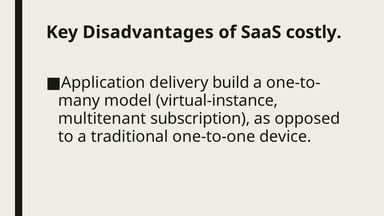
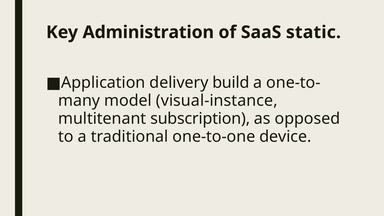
Disadvantages: Disadvantages -> Administration
costly: costly -> static
virtual-instance: virtual-instance -> visual-instance
